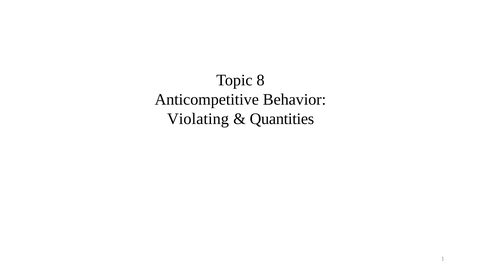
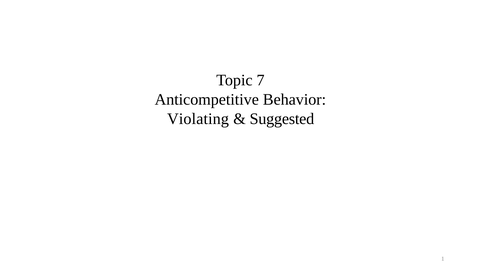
8: 8 -> 7
Quantities: Quantities -> Suggested
